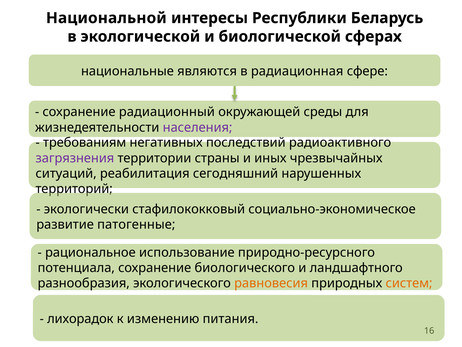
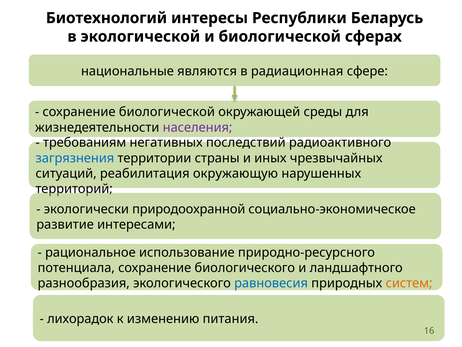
Национальной: Национальной -> Биотехнологий
сохранение радиационный: радиационный -> биологической
загрязнения colour: purple -> blue
сегодняшний: сегодняшний -> окружающую
стафилококковый: стафилококковый -> природоохранной
патогенные: патогенные -> интересами
равновесия colour: orange -> blue
